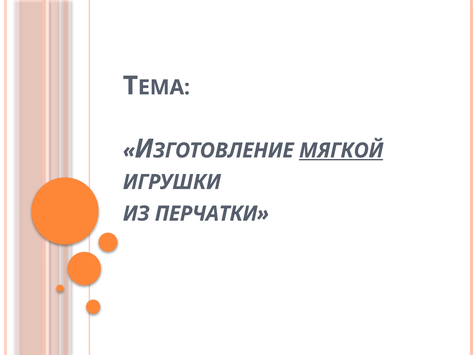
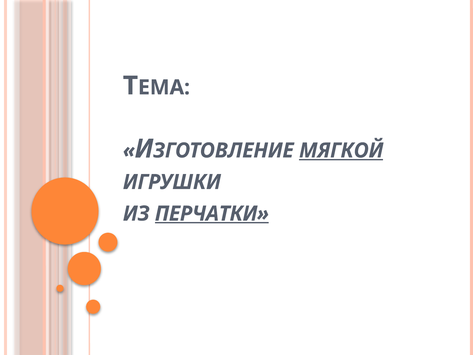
ПЕРЧАТКИ underline: none -> present
